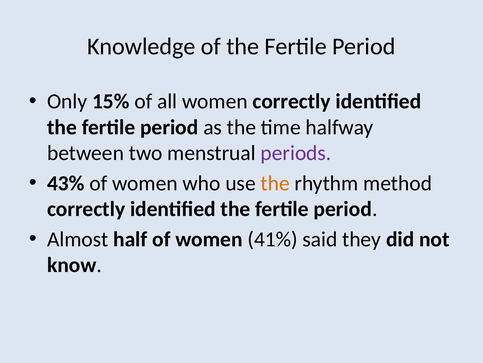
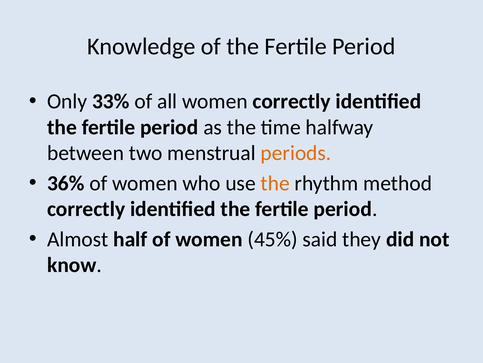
15%: 15% -> 33%
periods colour: purple -> orange
43%: 43% -> 36%
41%: 41% -> 45%
